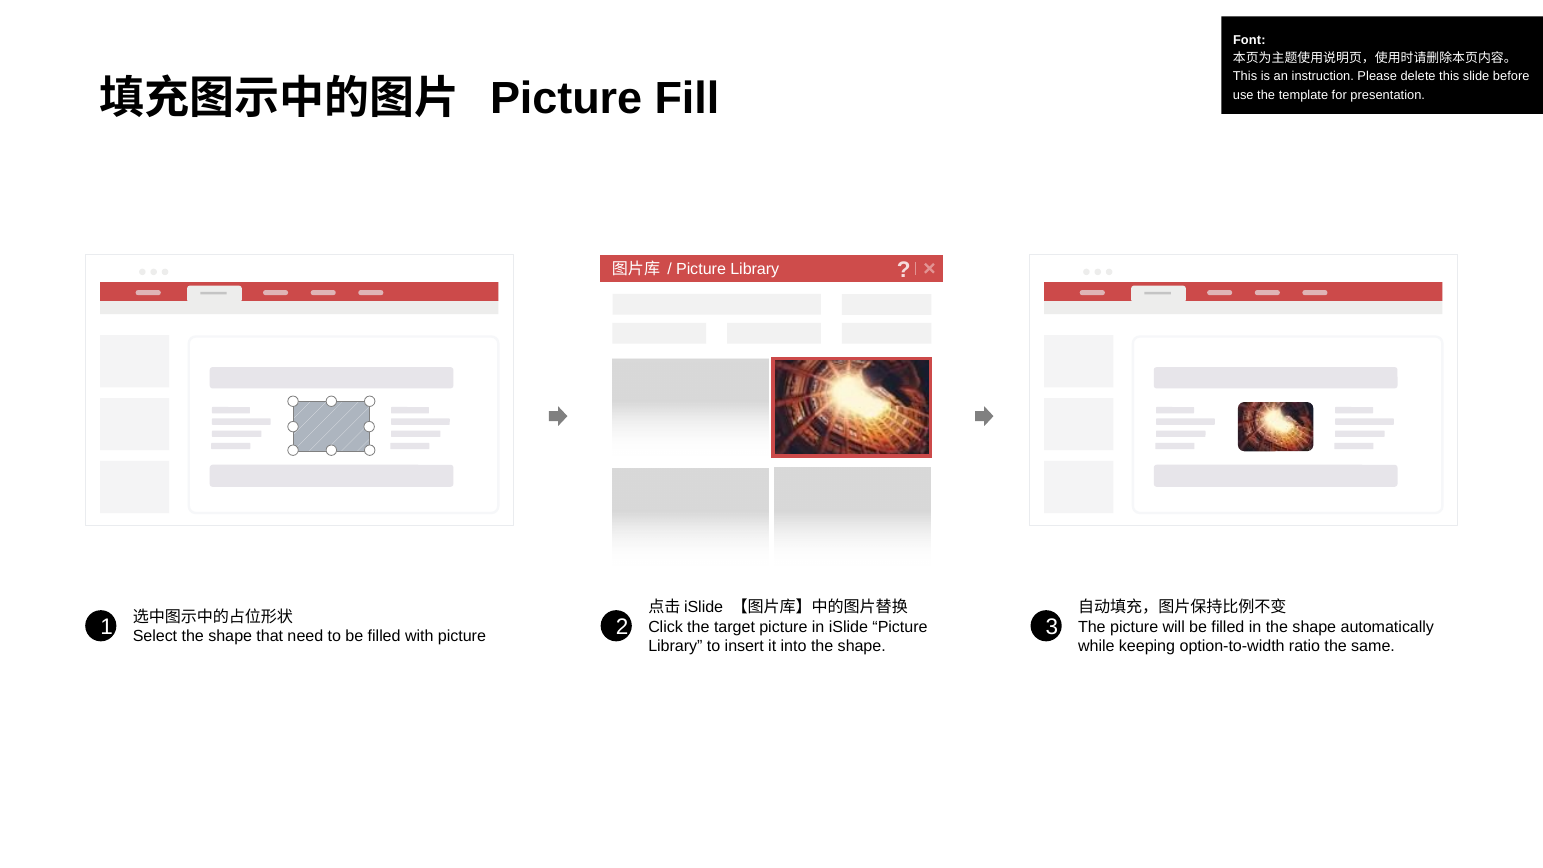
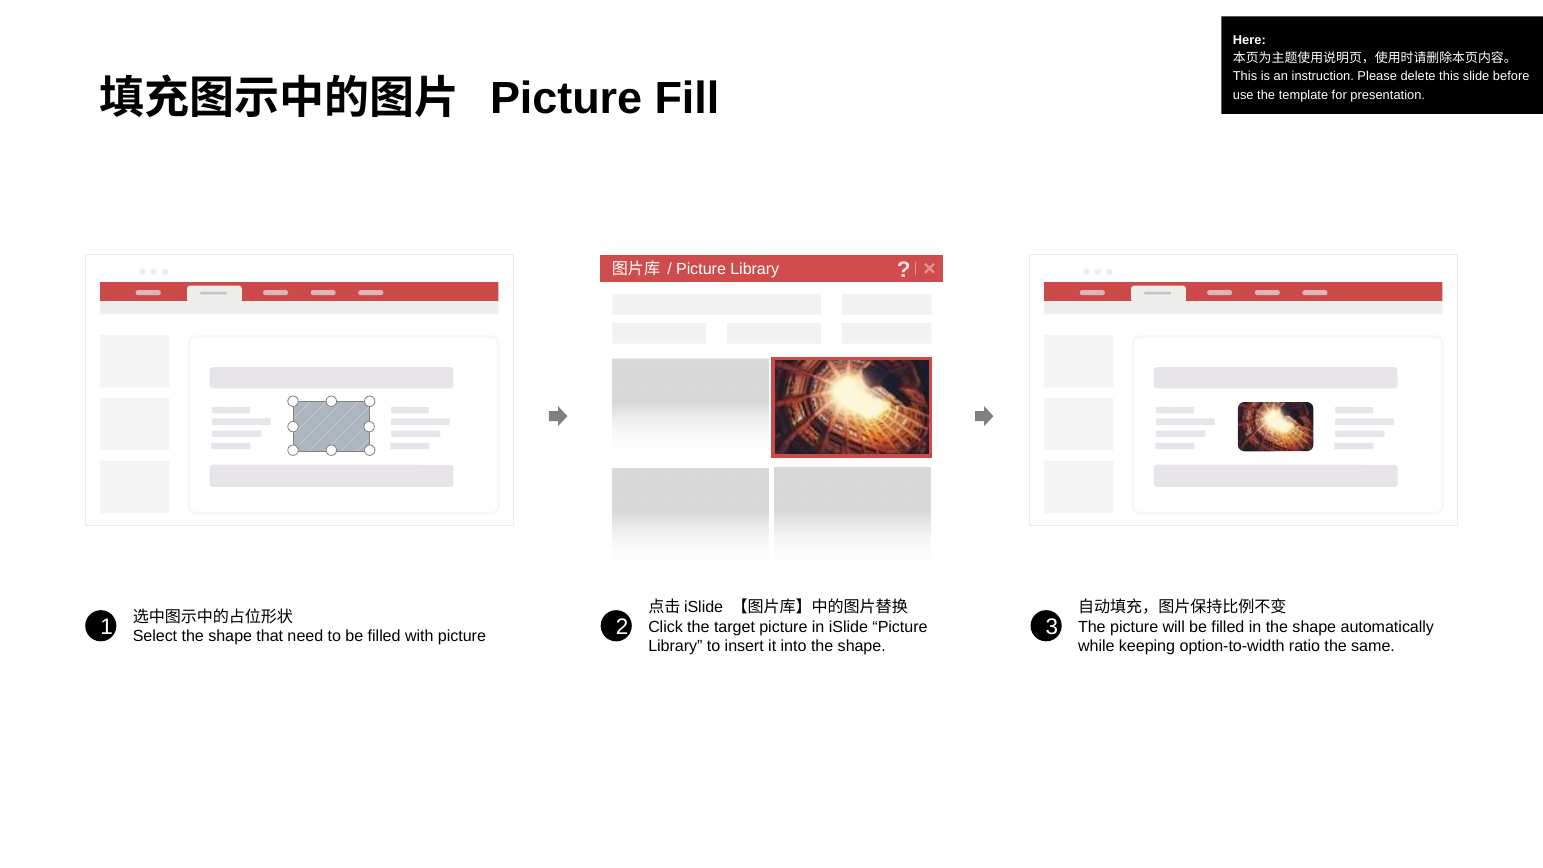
Font: Font -> Here
